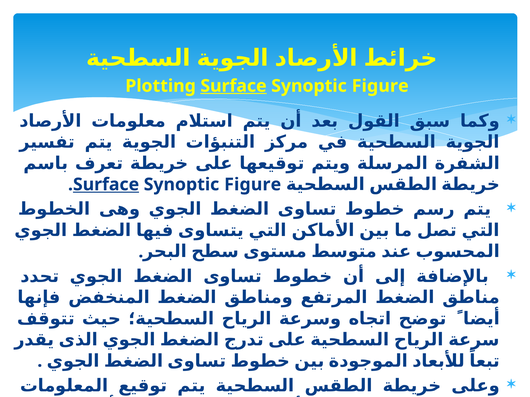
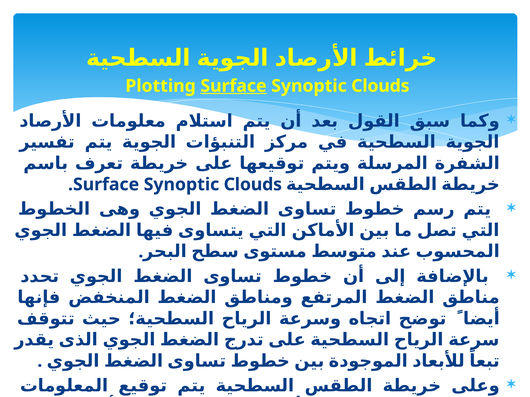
Figure at (380, 86): Figure -> Clouds
Surface at (106, 185) underline: present -> none
Figure at (253, 185): Figure -> Clouds
